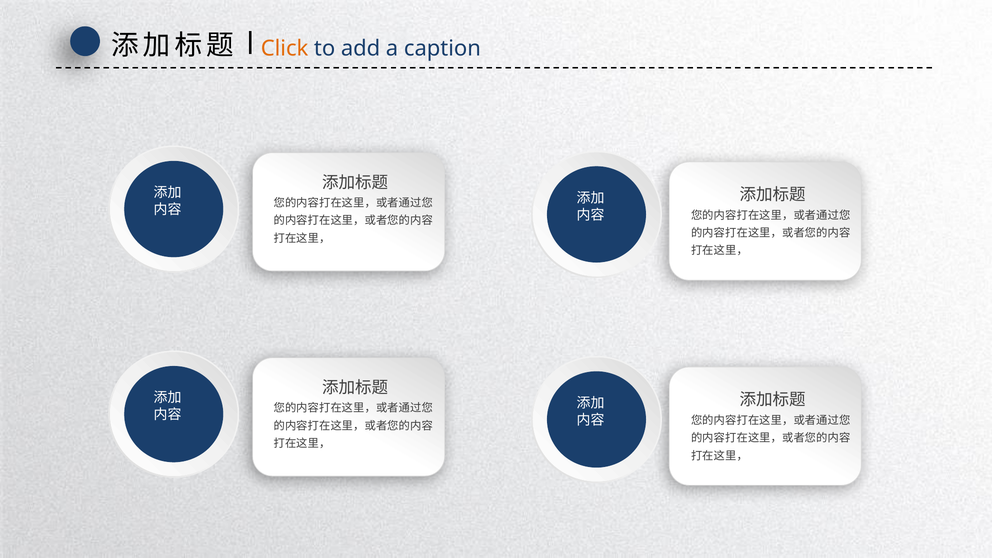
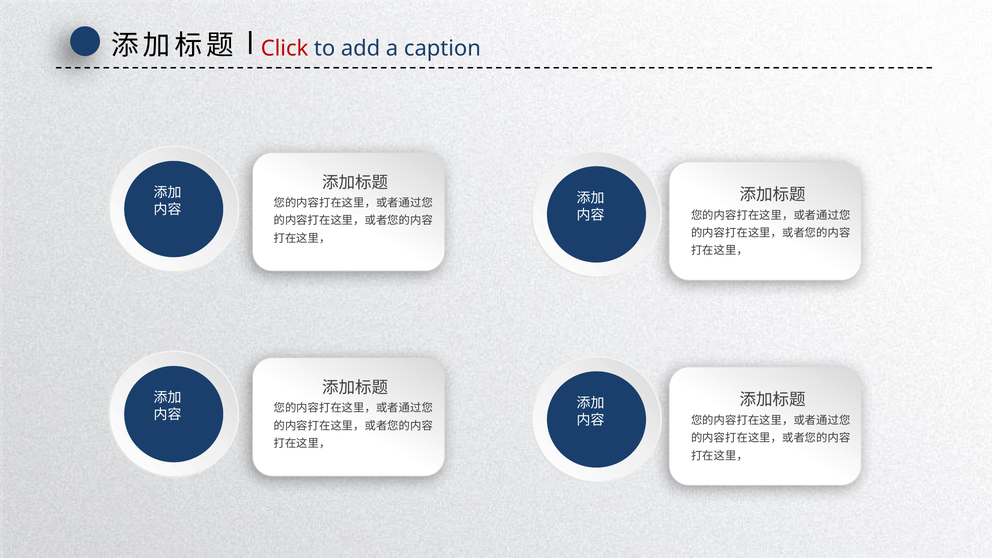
Click colour: orange -> red
